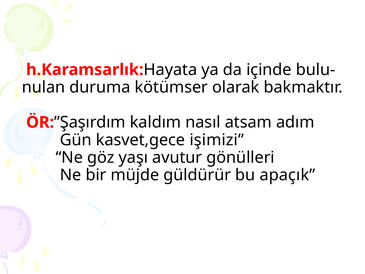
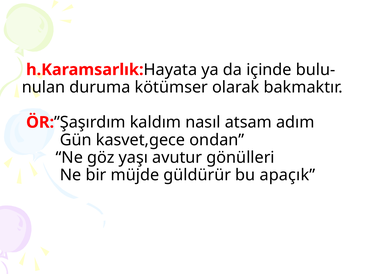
işimizi: işimizi -> ondan
